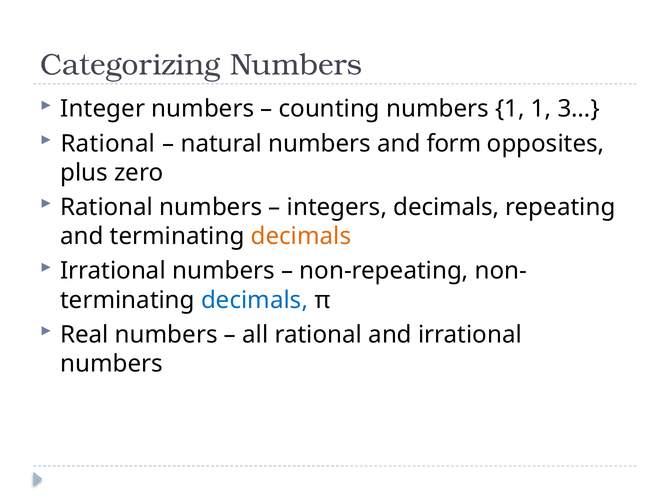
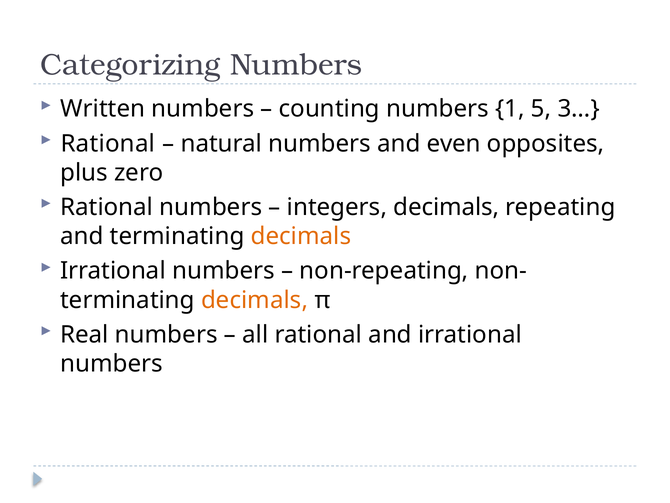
Integer: Integer -> Written
1 1: 1 -> 5
form: form -> even
decimals at (255, 300) colour: blue -> orange
